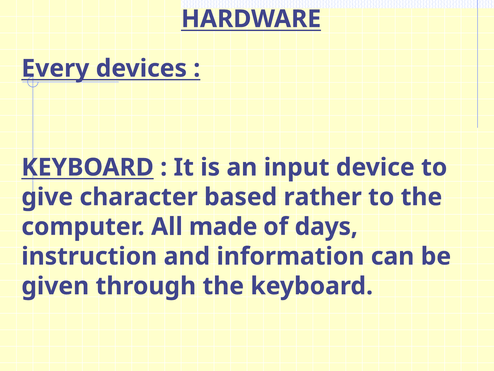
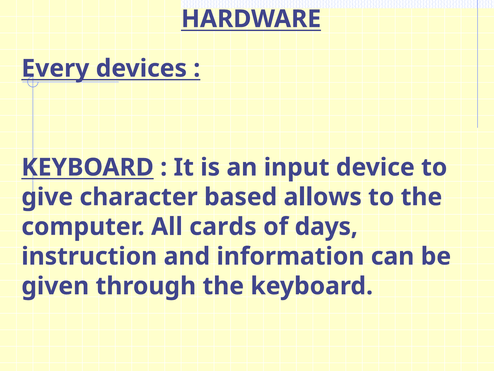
rather: rather -> allows
made: made -> cards
